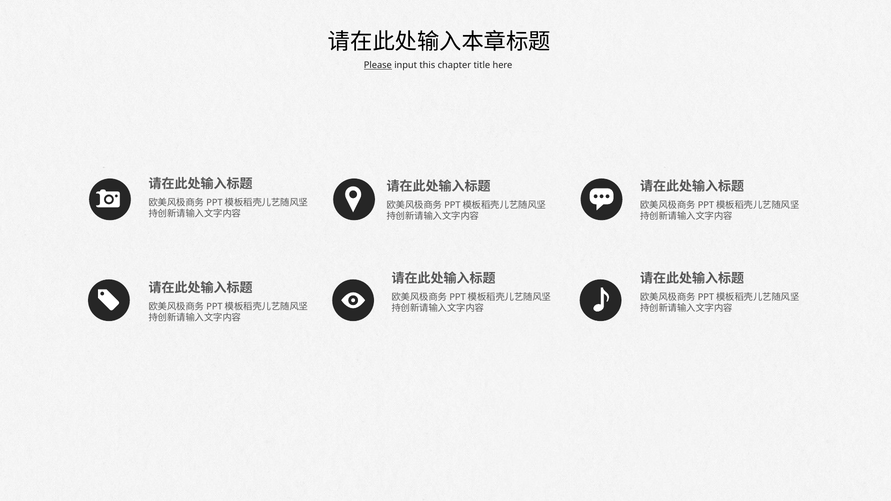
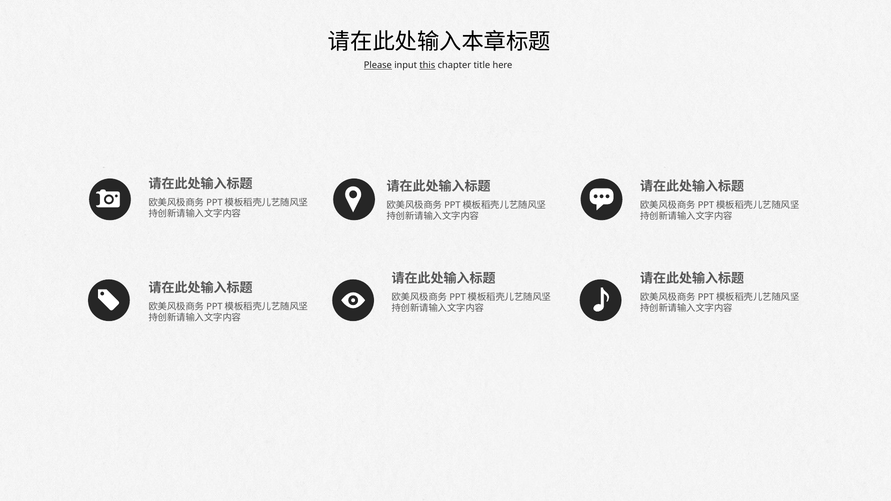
this underline: none -> present
